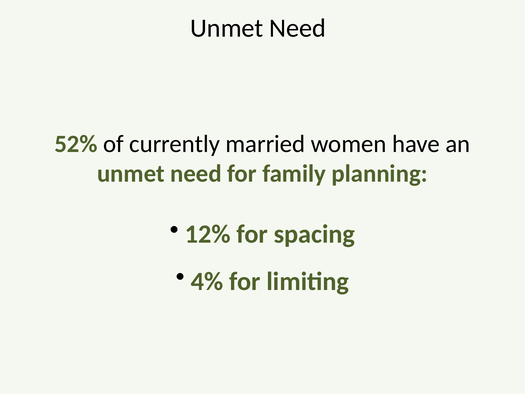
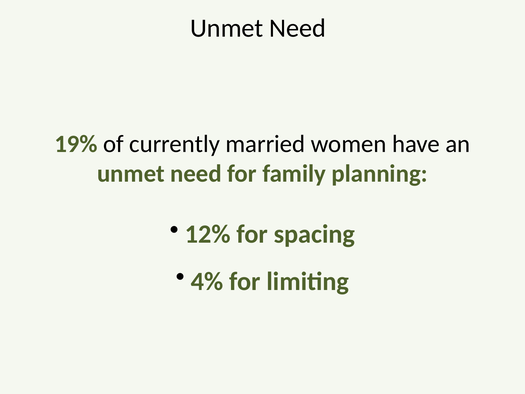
52%: 52% -> 19%
